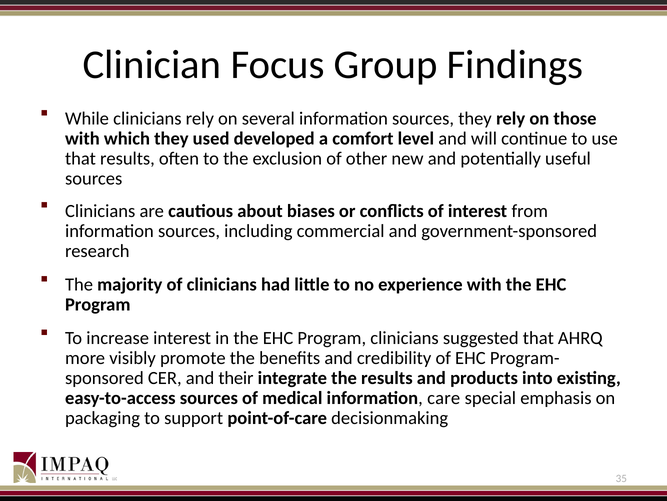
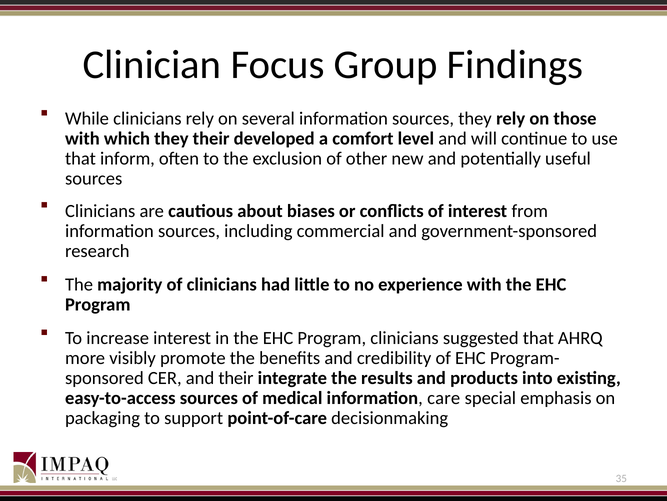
they used: used -> their
that results: results -> inform
